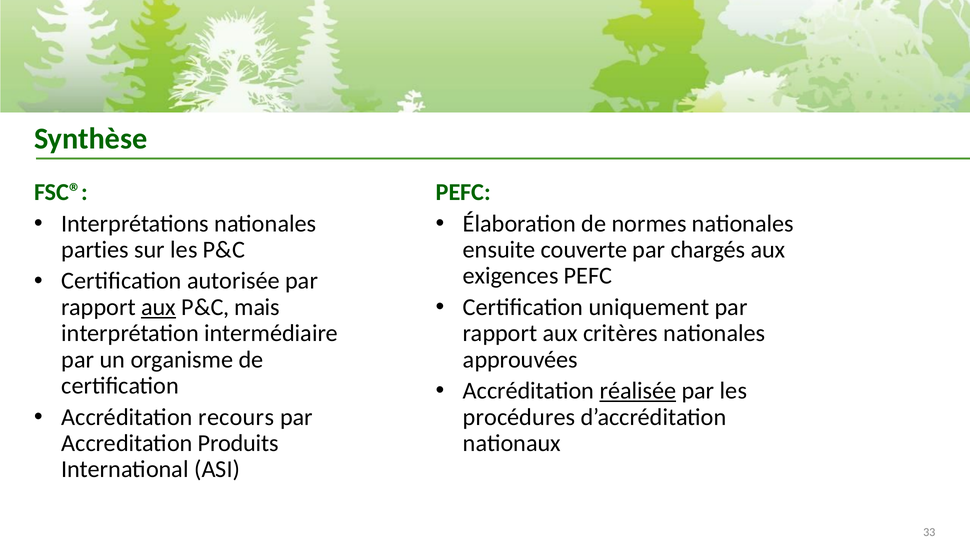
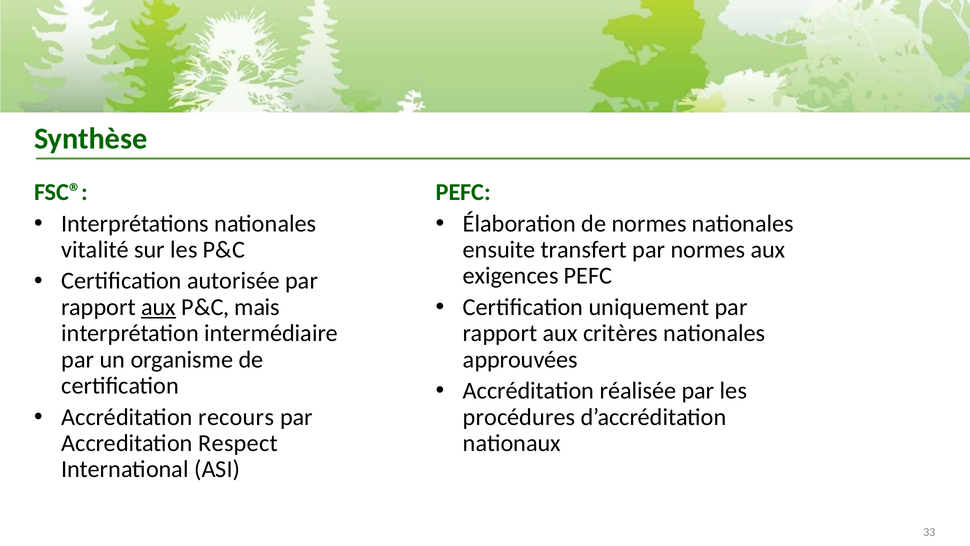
parties: parties -> vitalité
couverte: couverte -> transfert
par chargés: chargés -> normes
réalisée underline: present -> none
Produits: Produits -> Respect
